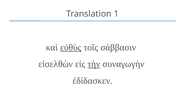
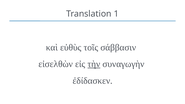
εὐθὺς underline: present -> none
